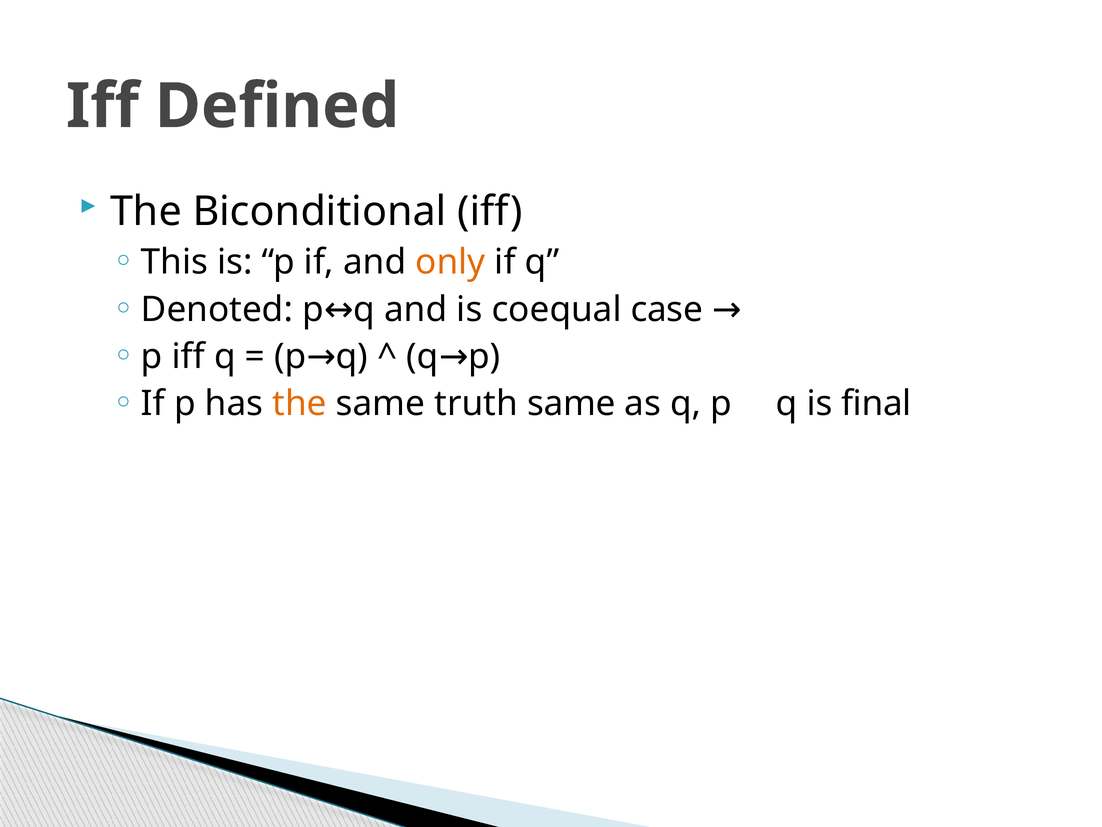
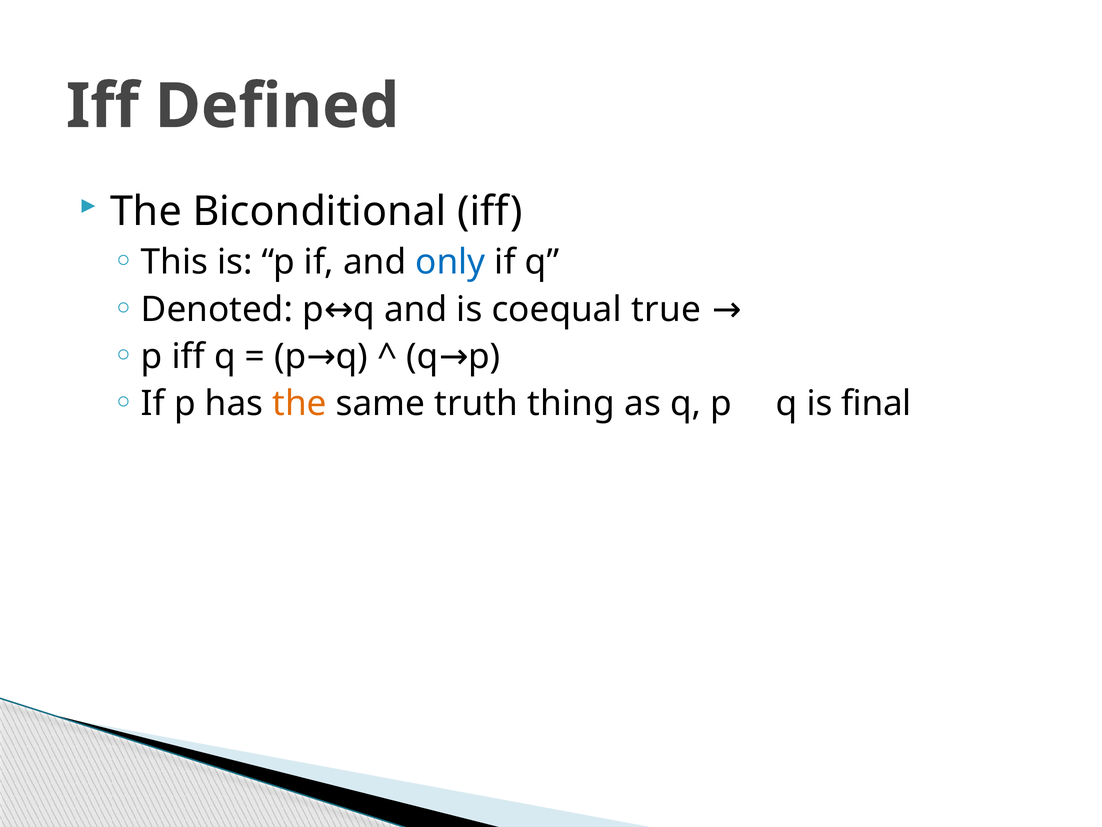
only colour: orange -> blue
case: case -> true
truth same: same -> thing
